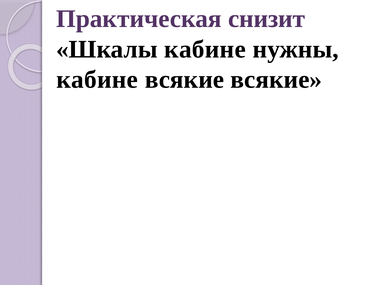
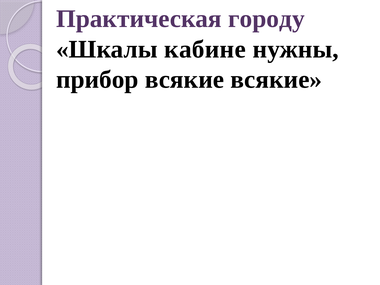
снизит: снизит -> городу
кабине at (97, 80): кабине -> прибор
